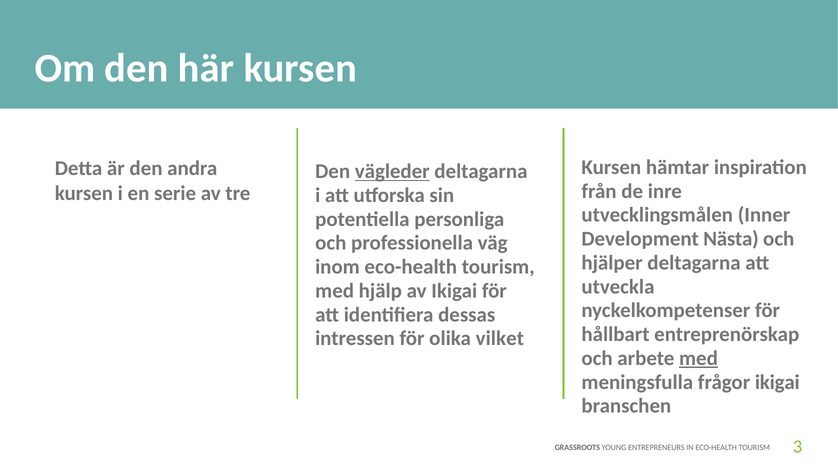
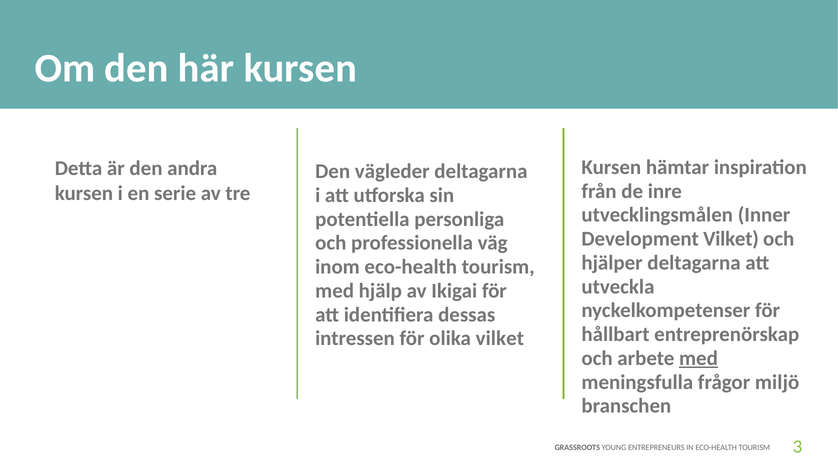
vägleder underline: present -> none
Development Nästa: Nästa -> Vilket
frågor ikigai: ikigai -> miljö
